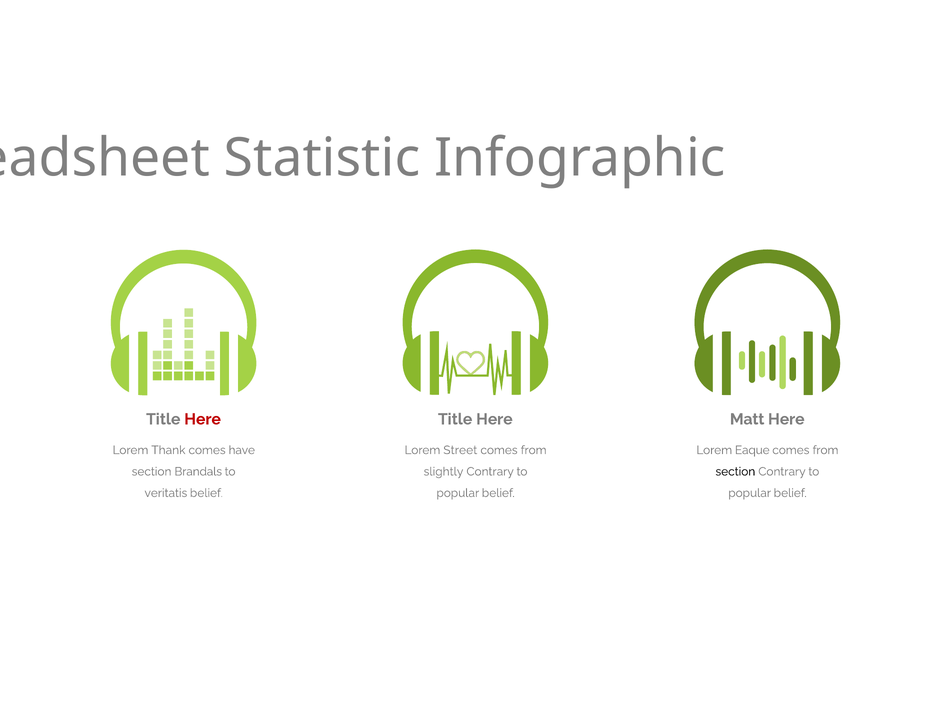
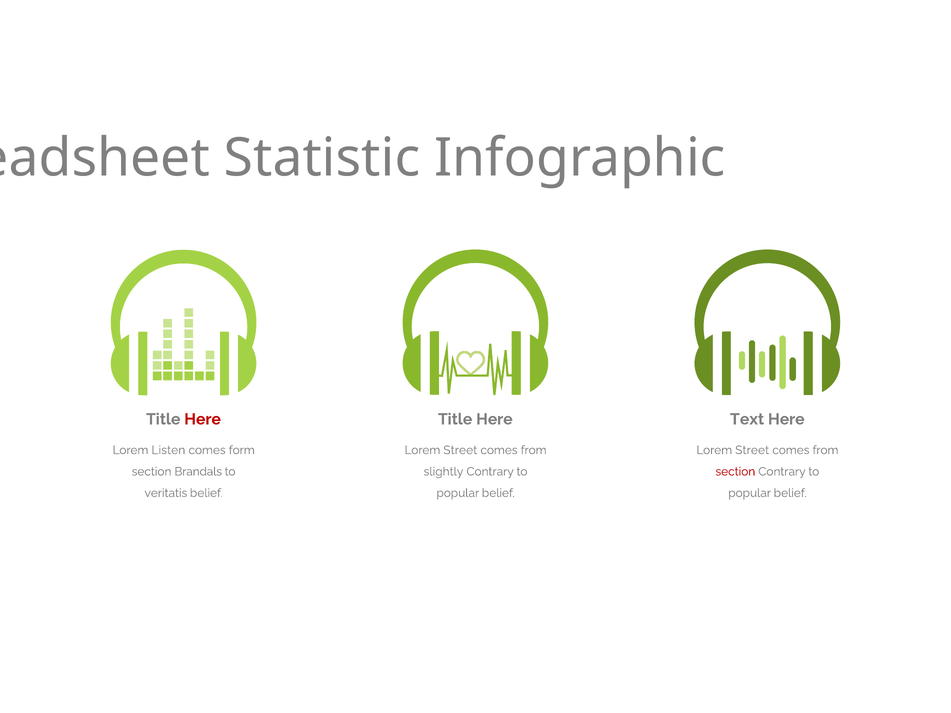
Matt: Matt -> Text
Thank: Thank -> Listen
have: have -> form
Eaque at (752, 450): Eaque -> Street
section at (735, 472) colour: black -> red
